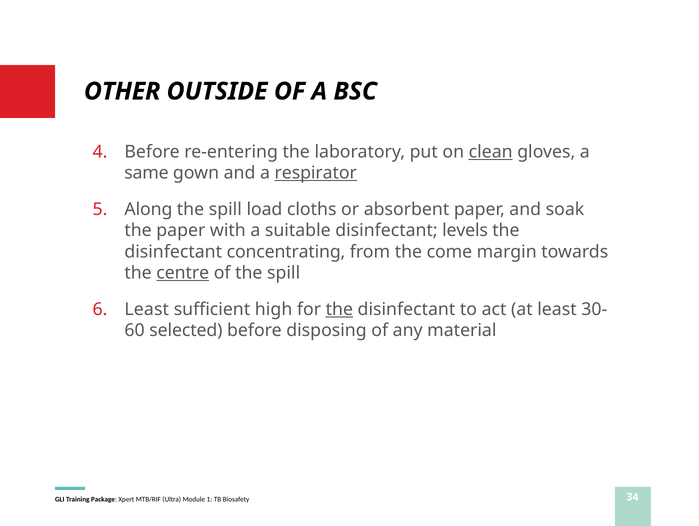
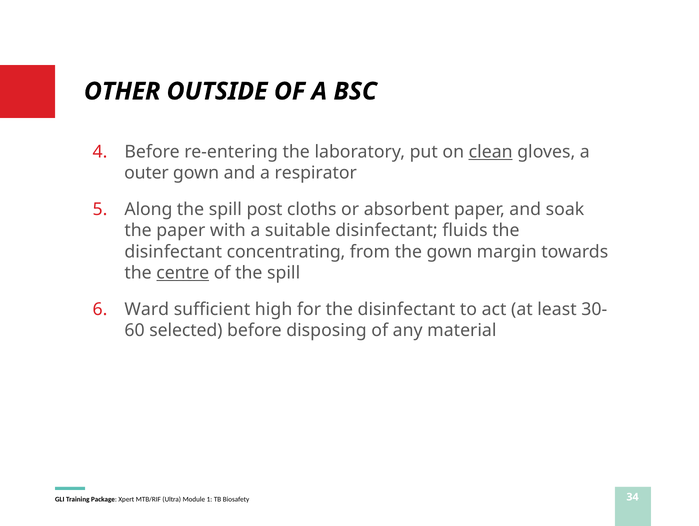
same: same -> outer
respirator underline: present -> none
load: load -> post
levels: levels -> fluids
the come: come -> gown
Least at (147, 309): Least -> Ward
the at (339, 309) underline: present -> none
